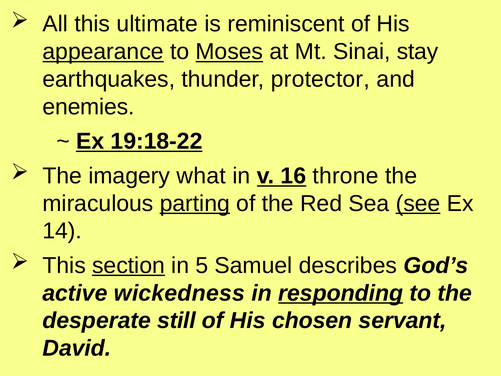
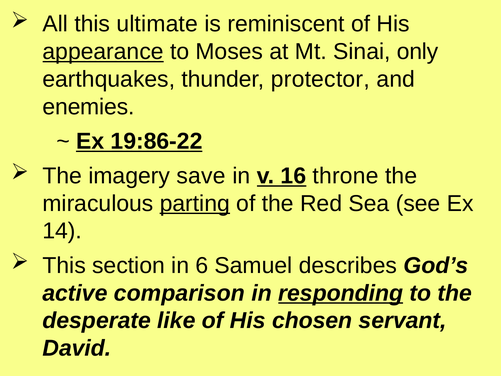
Moses underline: present -> none
stay: stay -> only
19:18-22: 19:18-22 -> 19:86-22
what: what -> save
see underline: present -> none
section underline: present -> none
5: 5 -> 6
wickedness: wickedness -> comparison
still: still -> like
